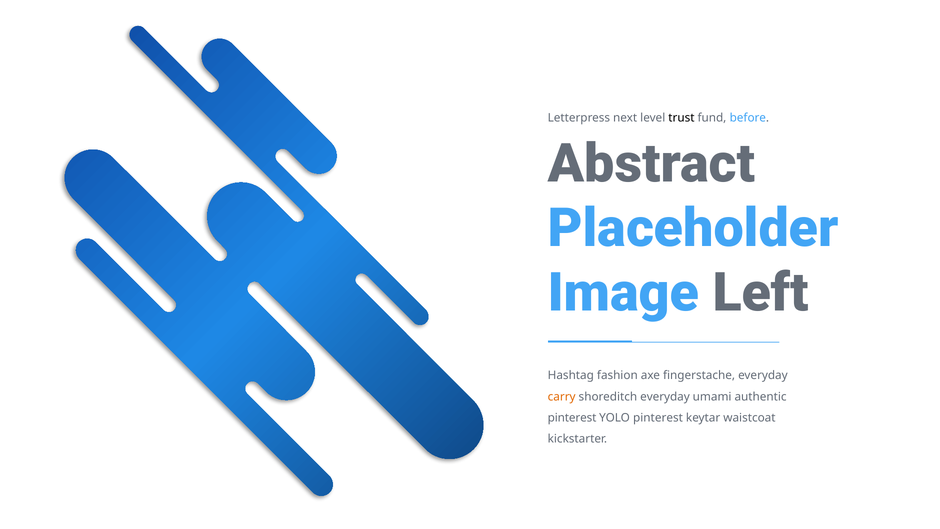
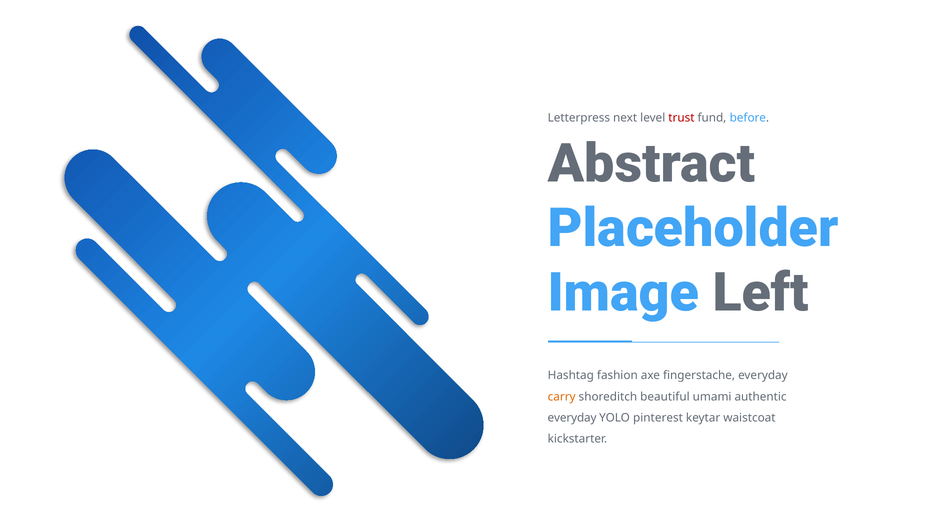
trust colour: black -> red
shoreditch everyday: everyday -> beautiful
pinterest at (572, 418): pinterest -> everyday
